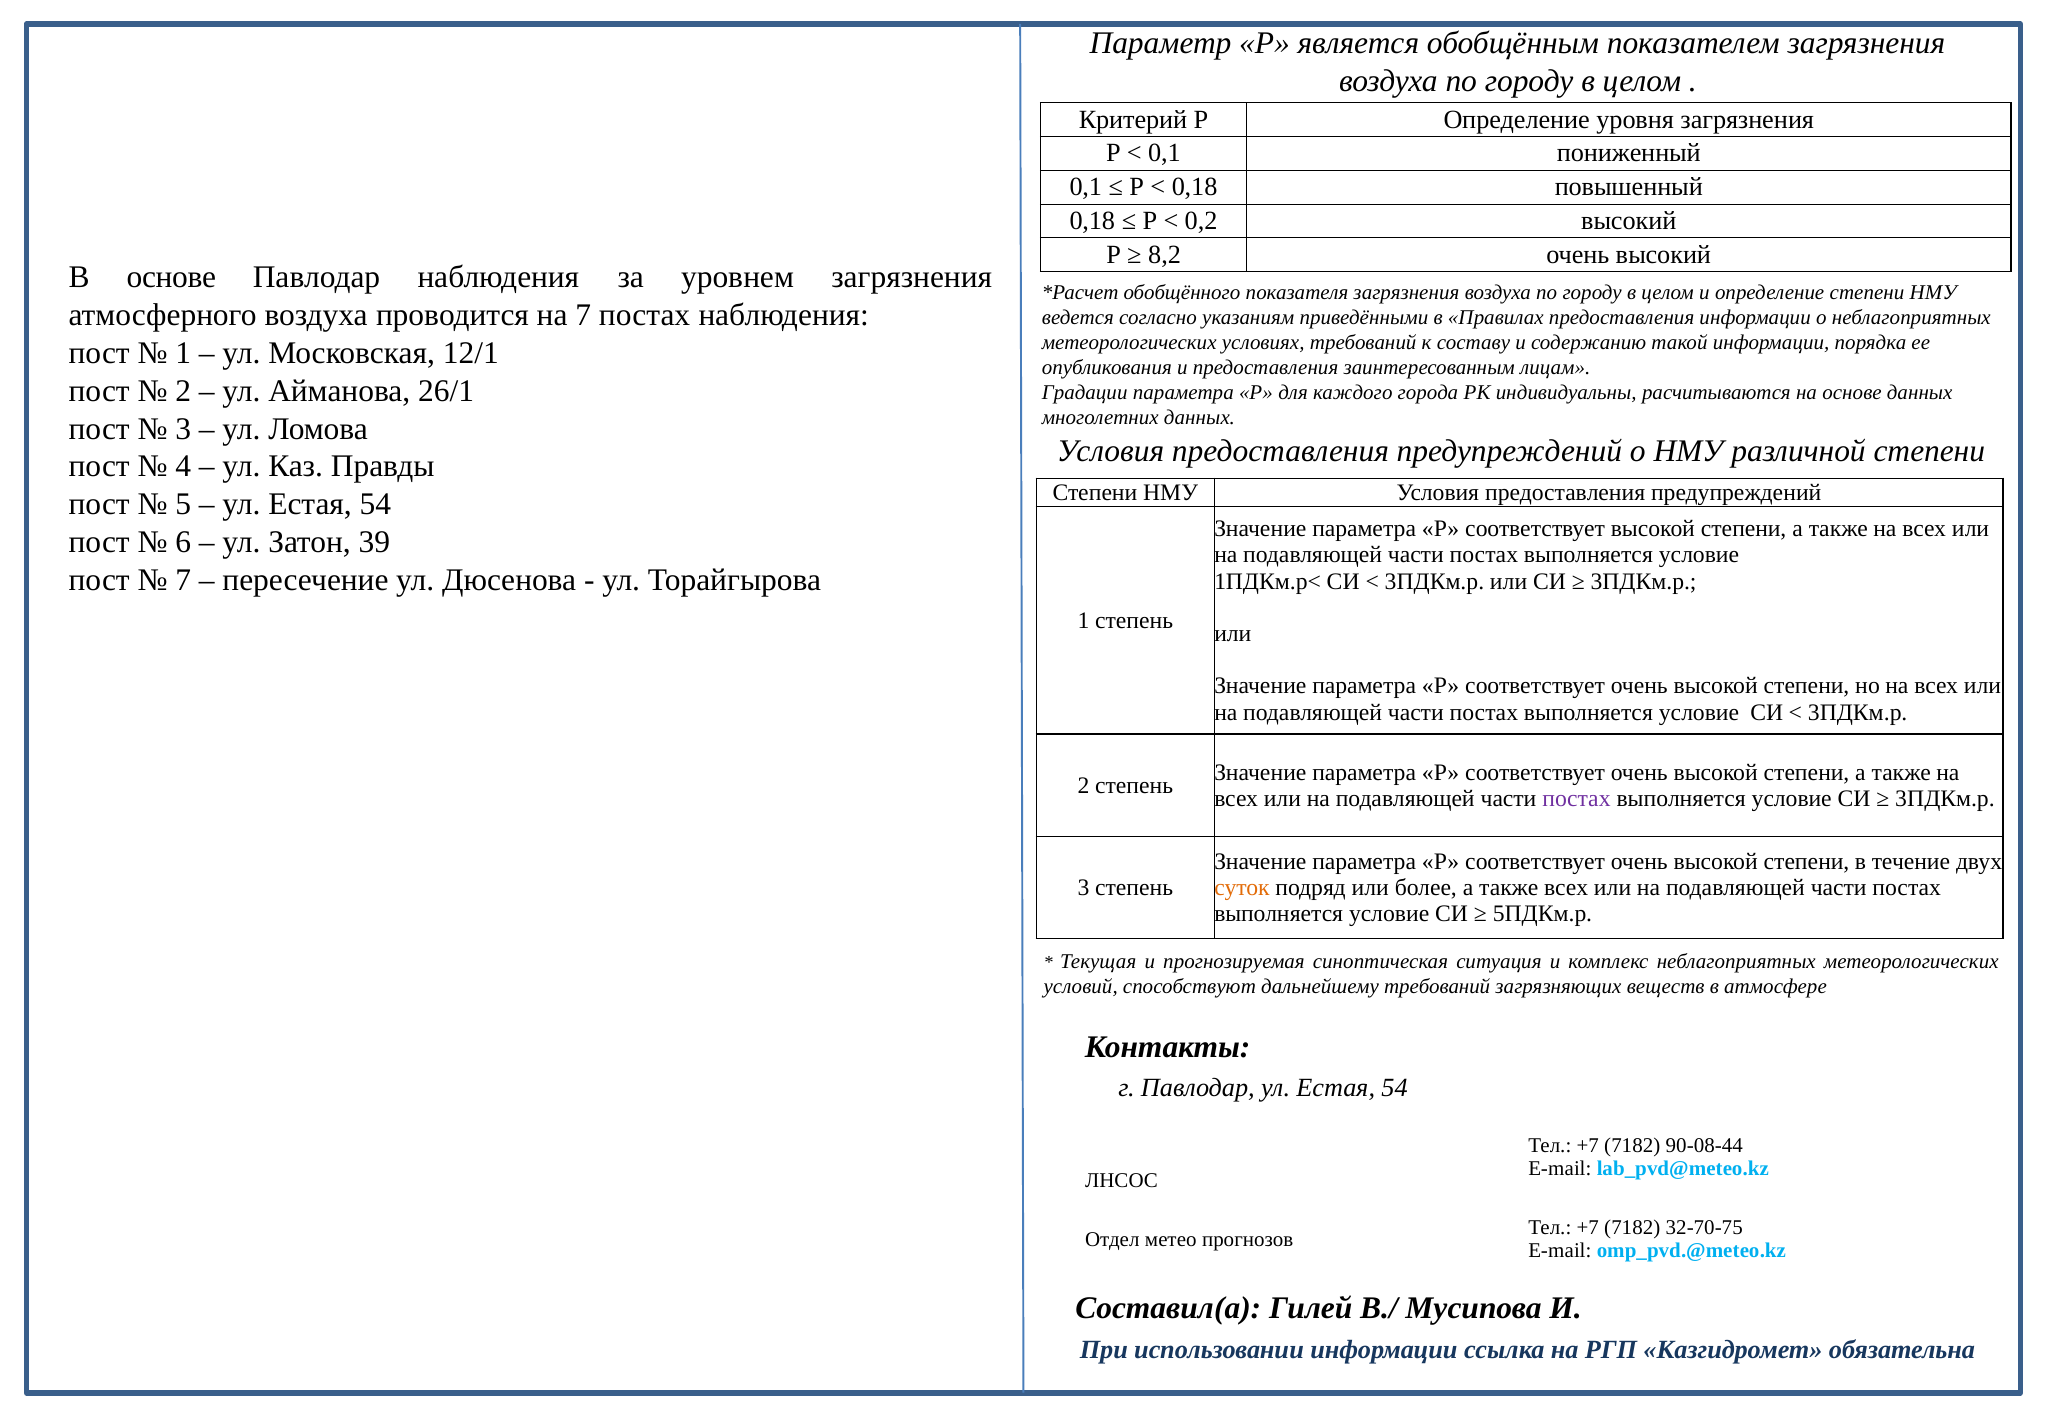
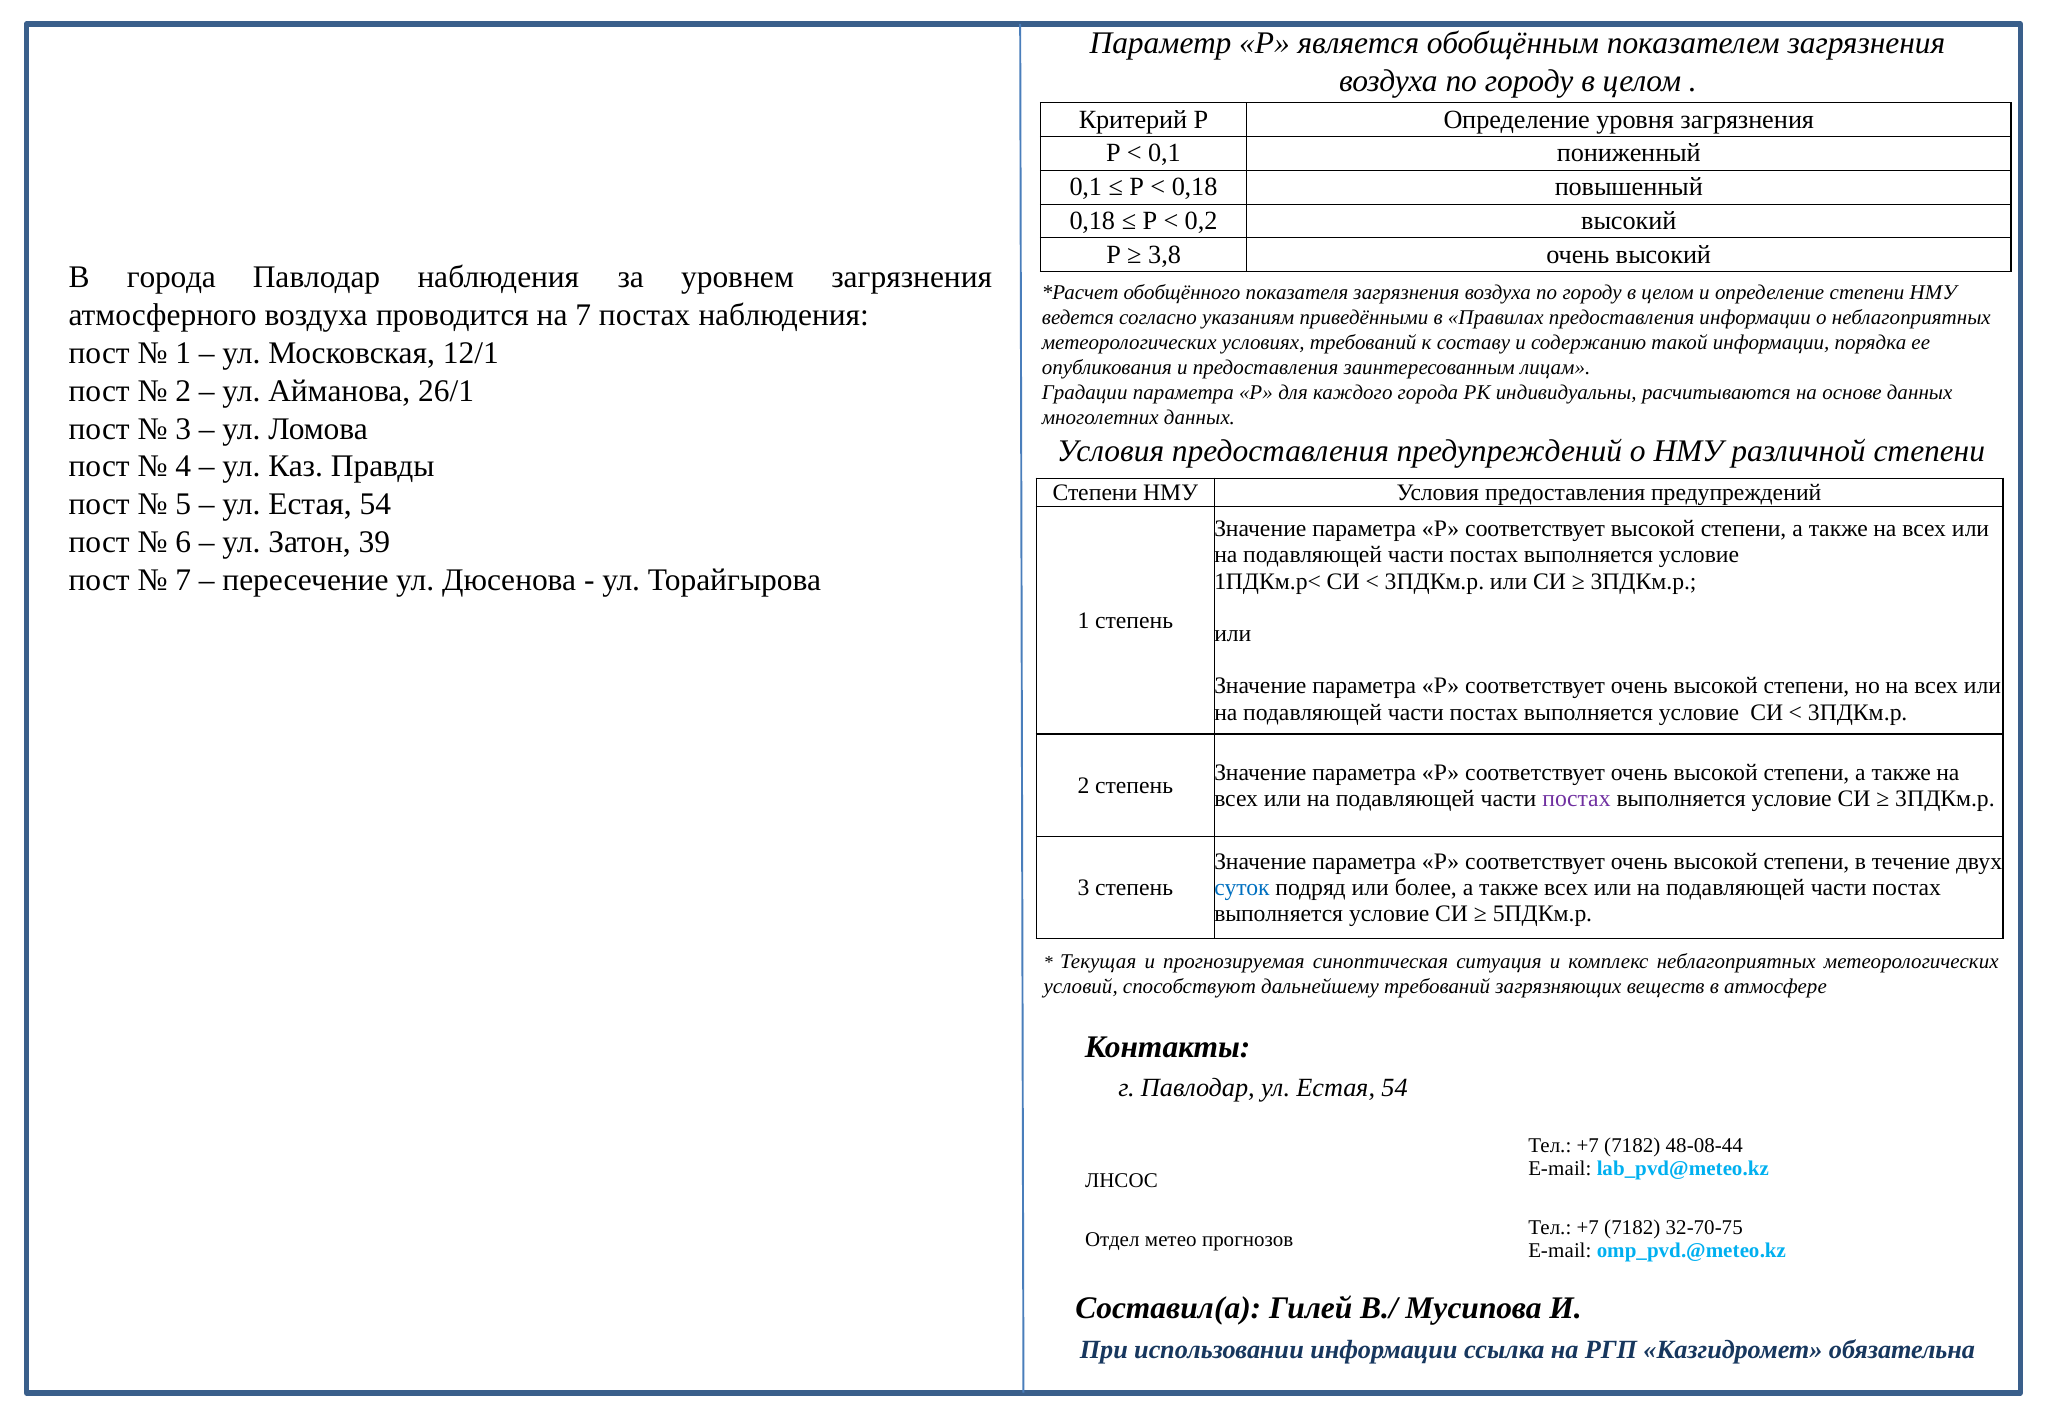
8,2: 8,2 -> 3,8
В основе: основе -> города
суток colour: orange -> blue
90-08-44: 90-08-44 -> 48-08-44
